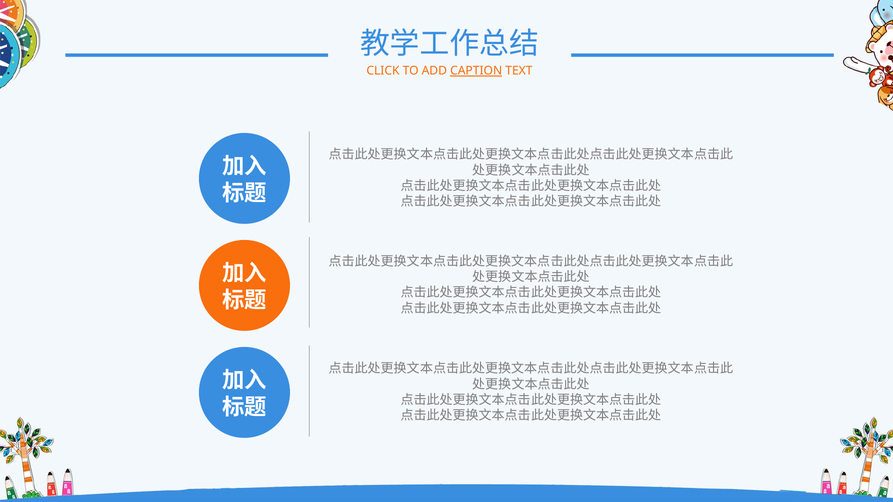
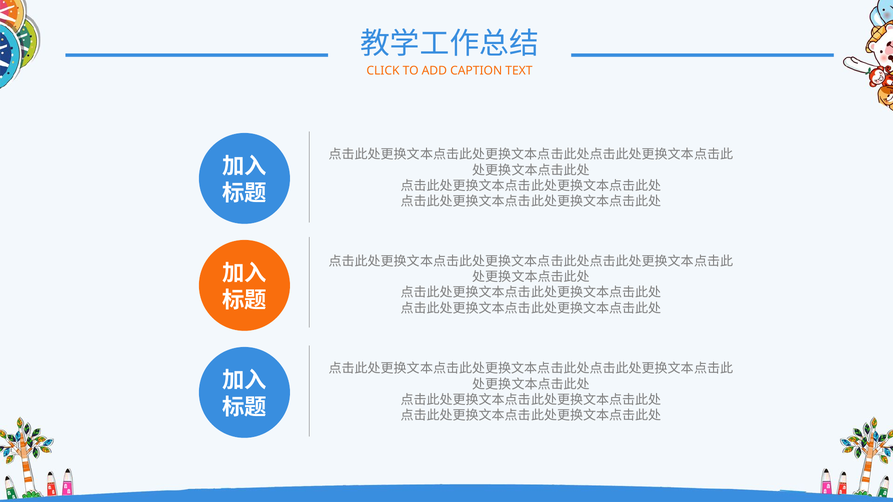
CAPTION underline: present -> none
